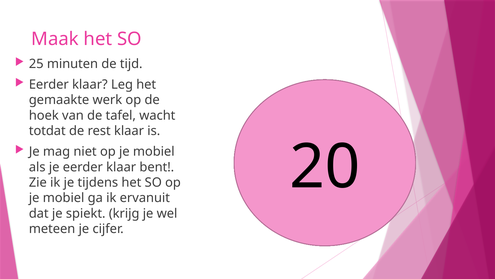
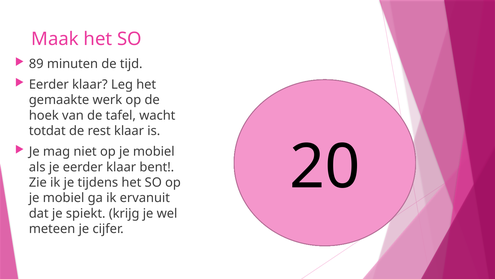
25: 25 -> 89
